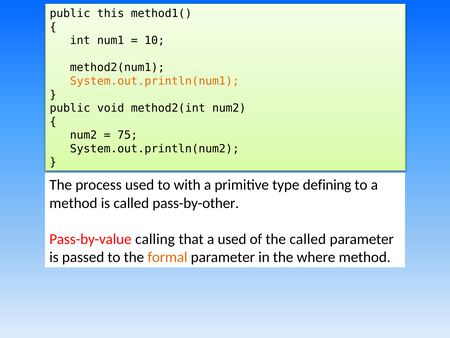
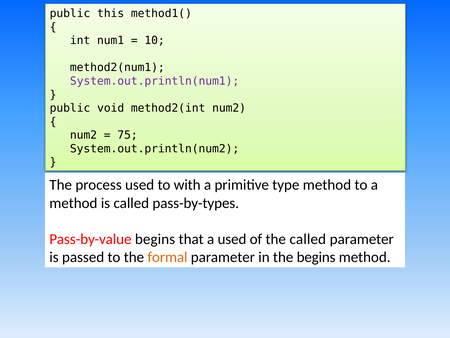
System.out.println(num1 colour: orange -> purple
type defining: defining -> method
pass-by-other: pass-by-other -> pass-by-types
Pass-by-value calling: calling -> begins
the where: where -> begins
